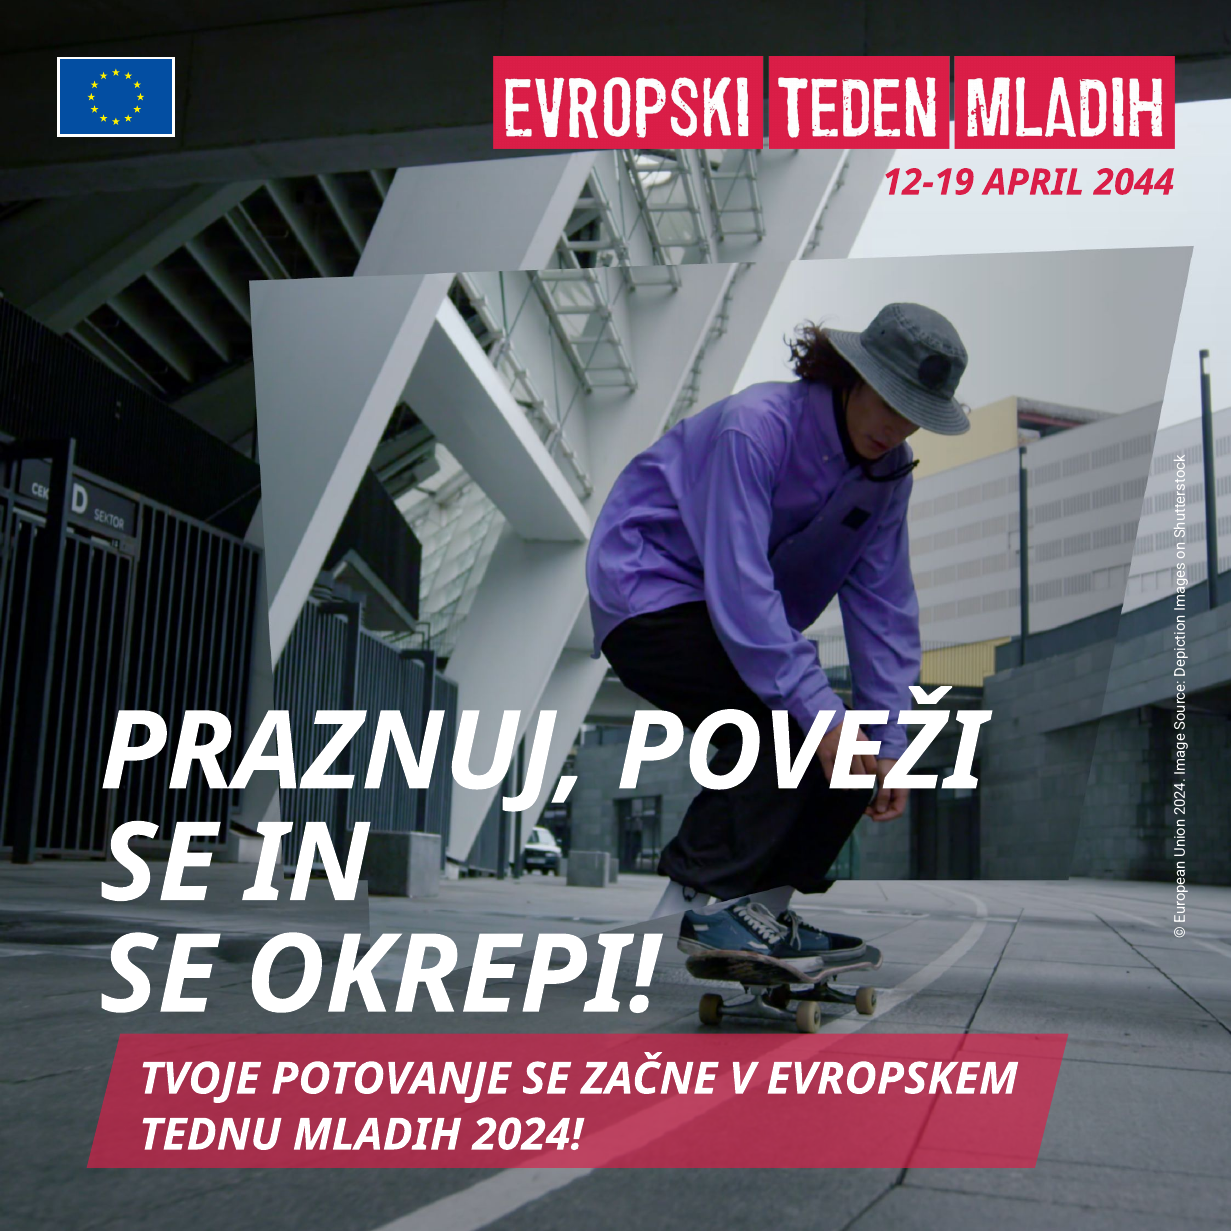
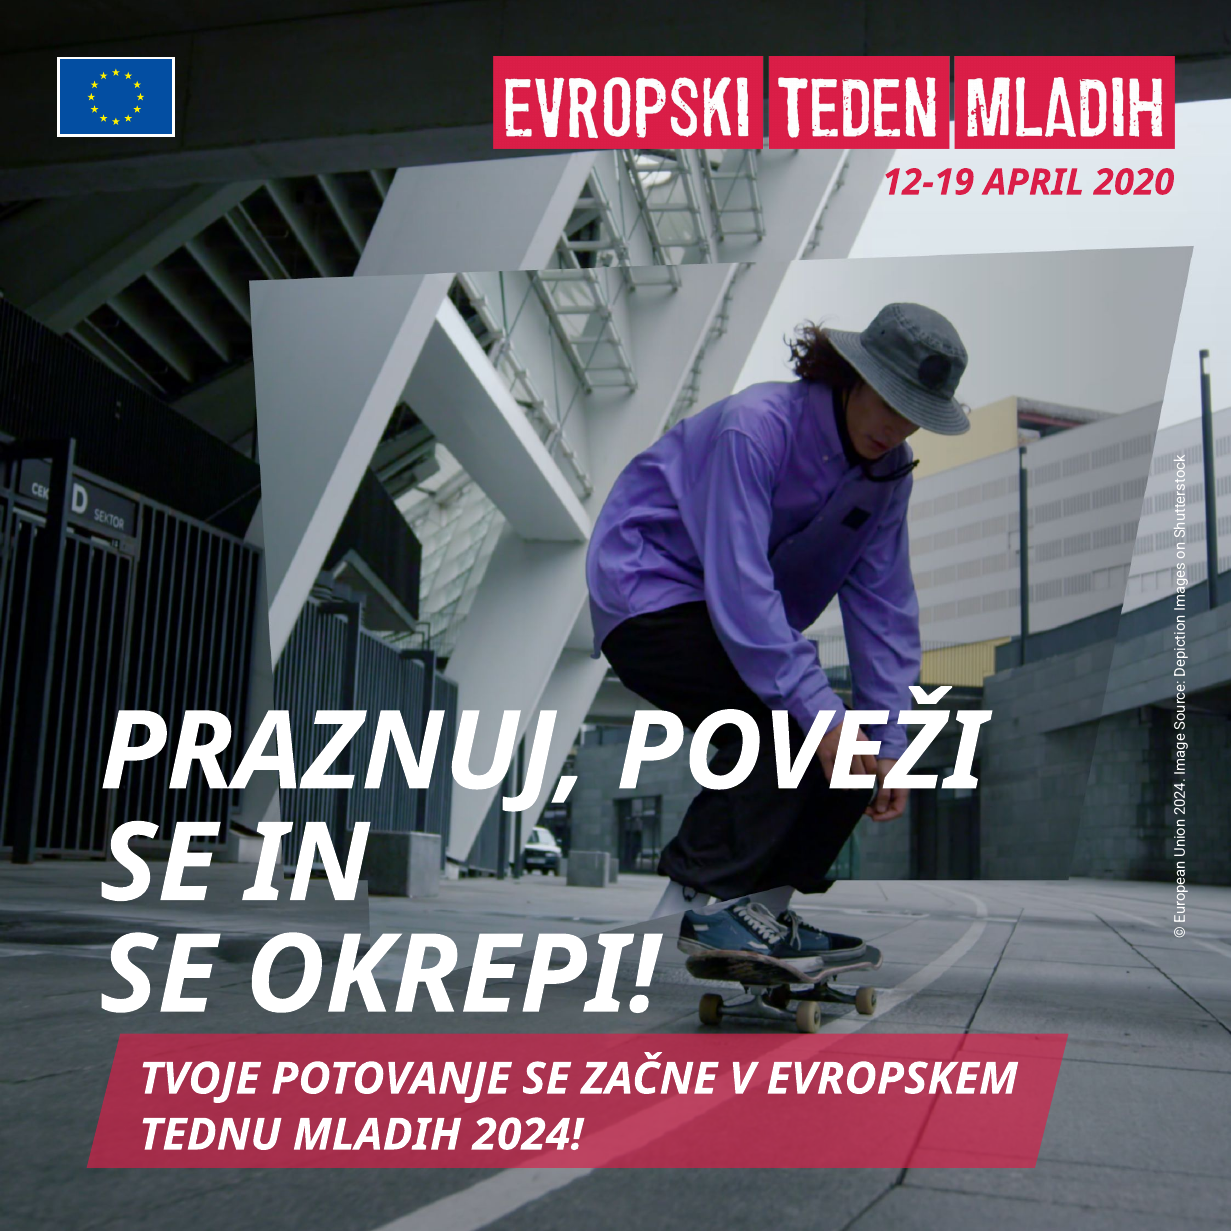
2044: 2044 -> 2020
